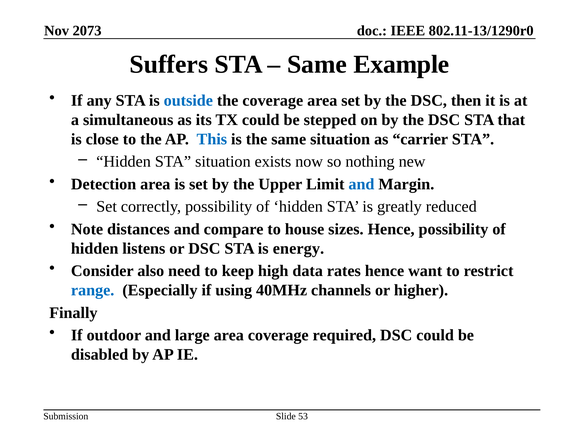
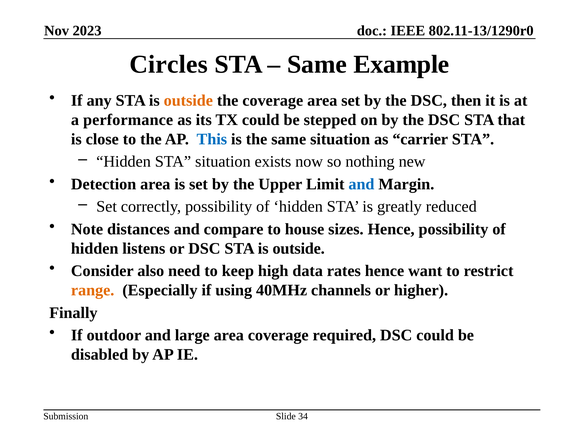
2073: 2073 -> 2023
Suffers: Suffers -> Circles
outside at (188, 101) colour: blue -> orange
simultaneous: simultaneous -> performance
DSC STA is energy: energy -> outside
range colour: blue -> orange
53: 53 -> 34
